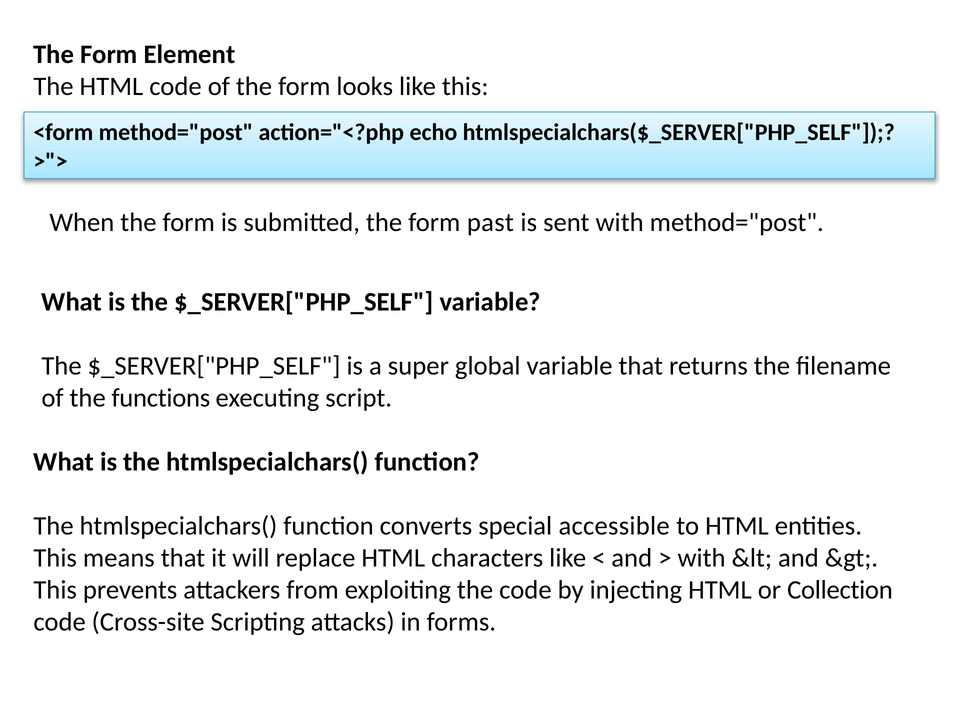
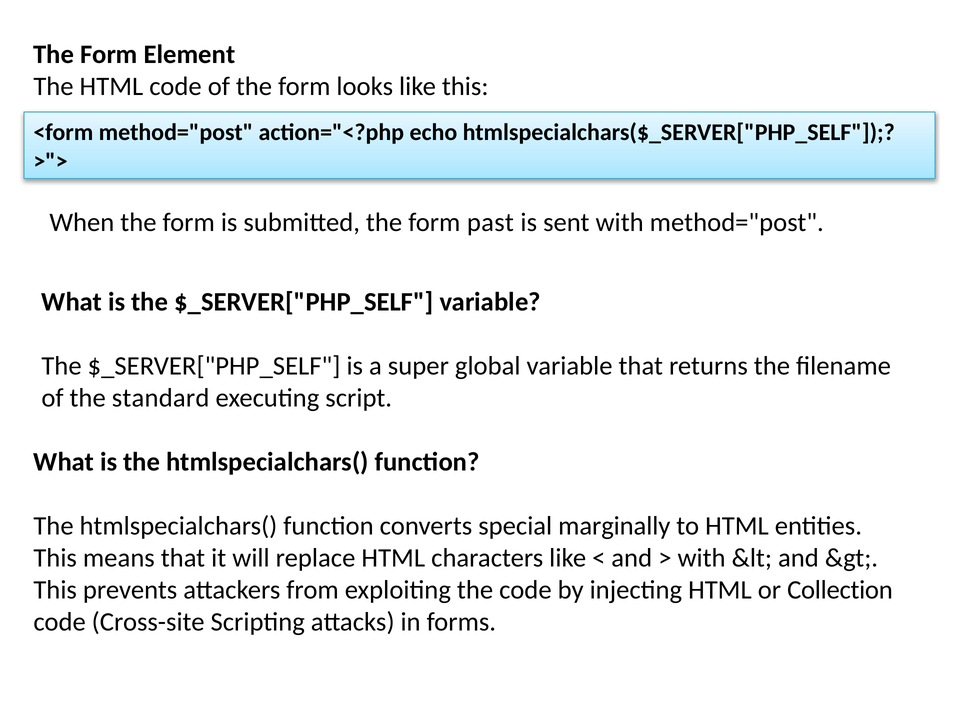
functions: functions -> standard
accessible: accessible -> marginally
